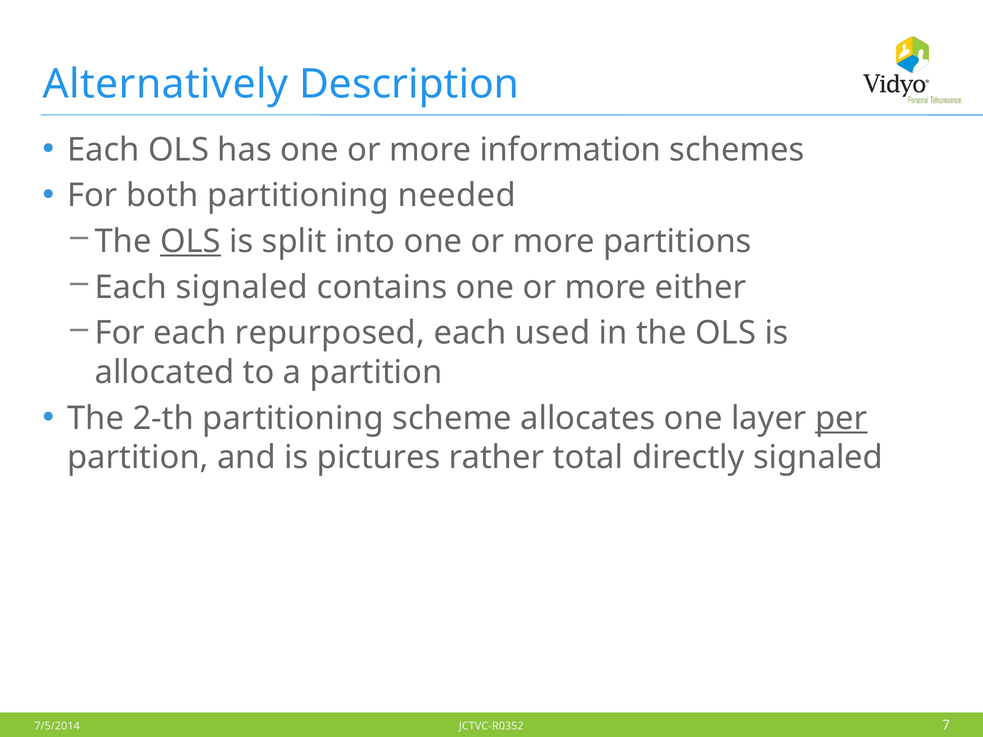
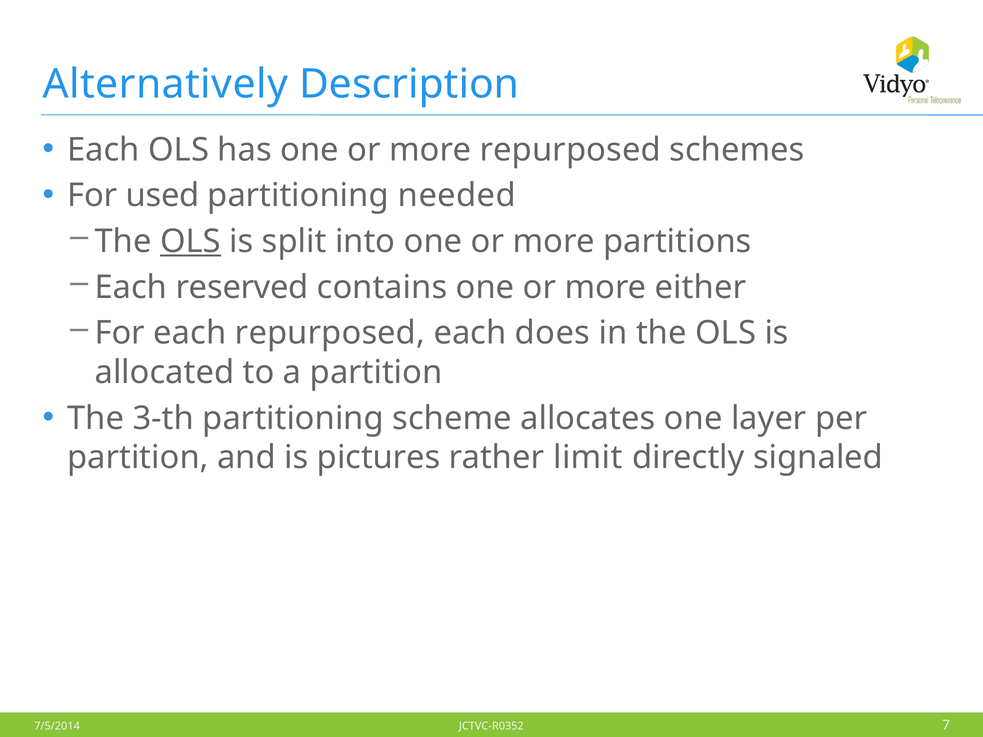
more information: information -> repurposed
both: both -> used
Each signaled: signaled -> reserved
used: used -> does
2-th: 2-th -> 3-th
per underline: present -> none
total: total -> limit
